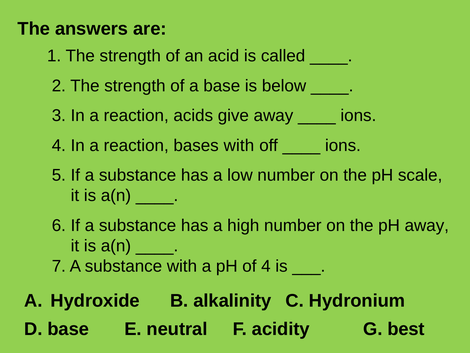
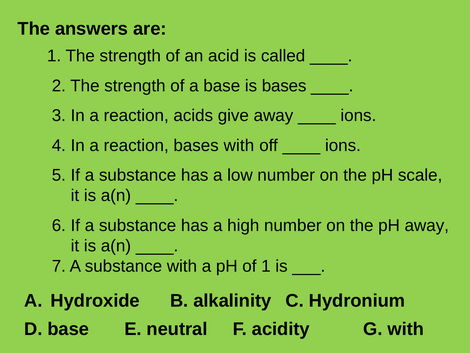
is below: below -> bases
of 4: 4 -> 1
G best: best -> with
